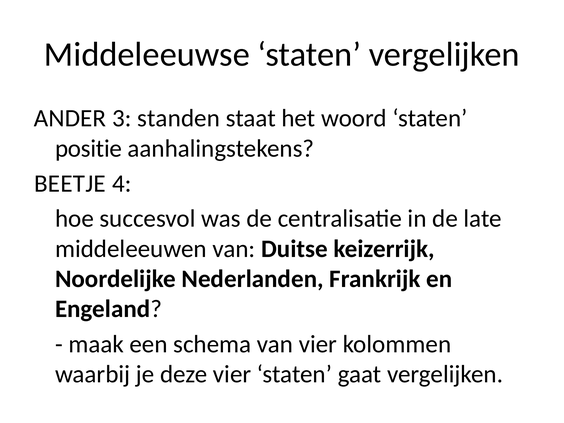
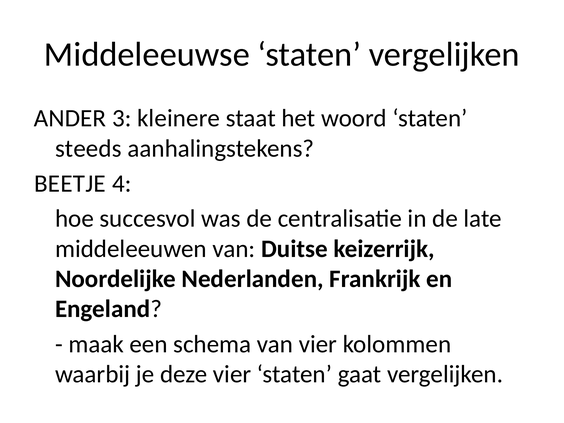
standen: standen -> kleinere
positie: positie -> steeds
